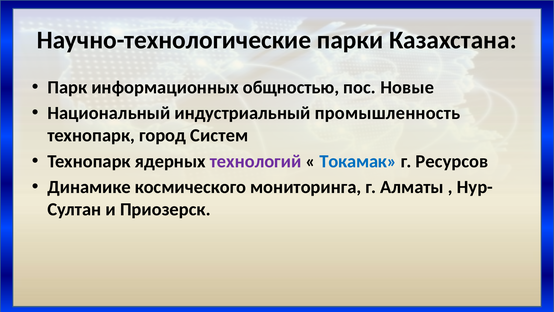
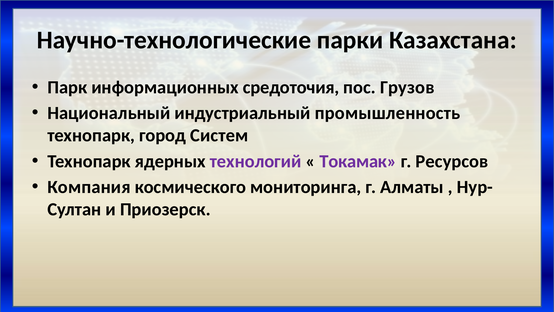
общностью: общностью -> средоточия
Новые: Новые -> Грузов
Токамак colour: blue -> purple
Динамике: Динамике -> Компания
